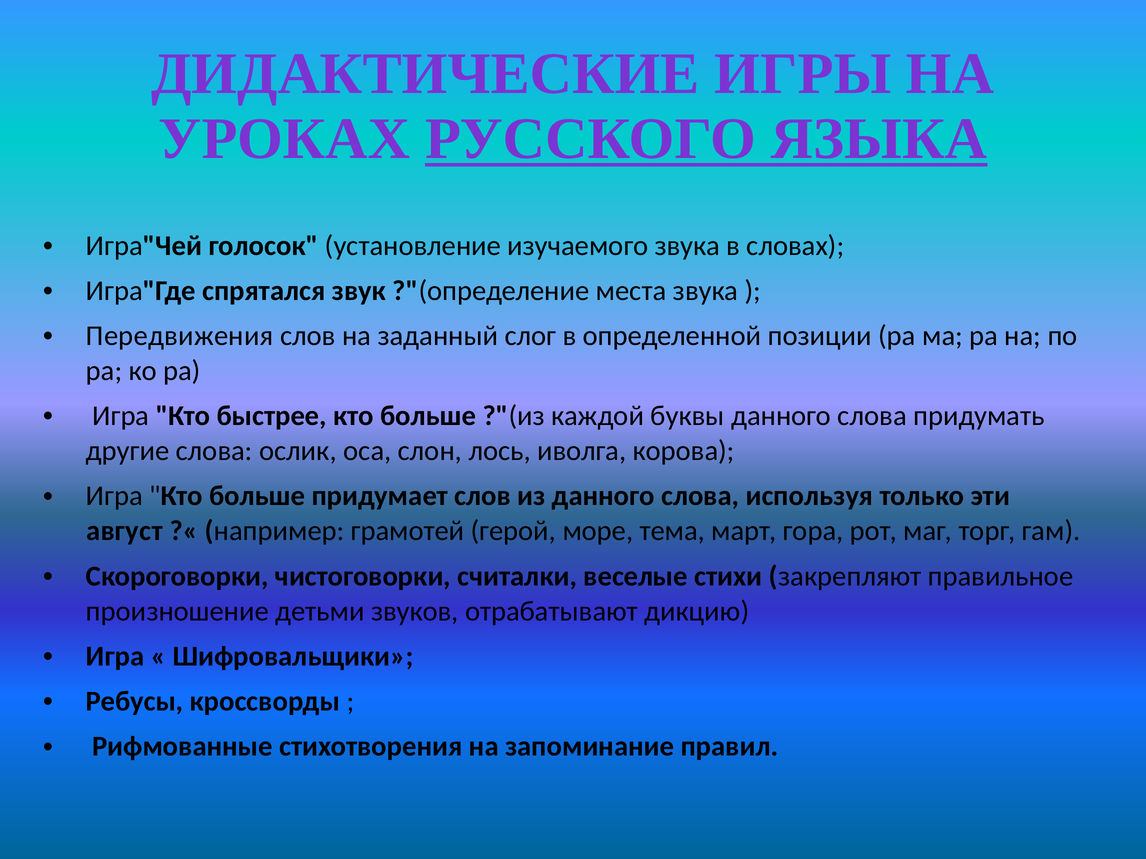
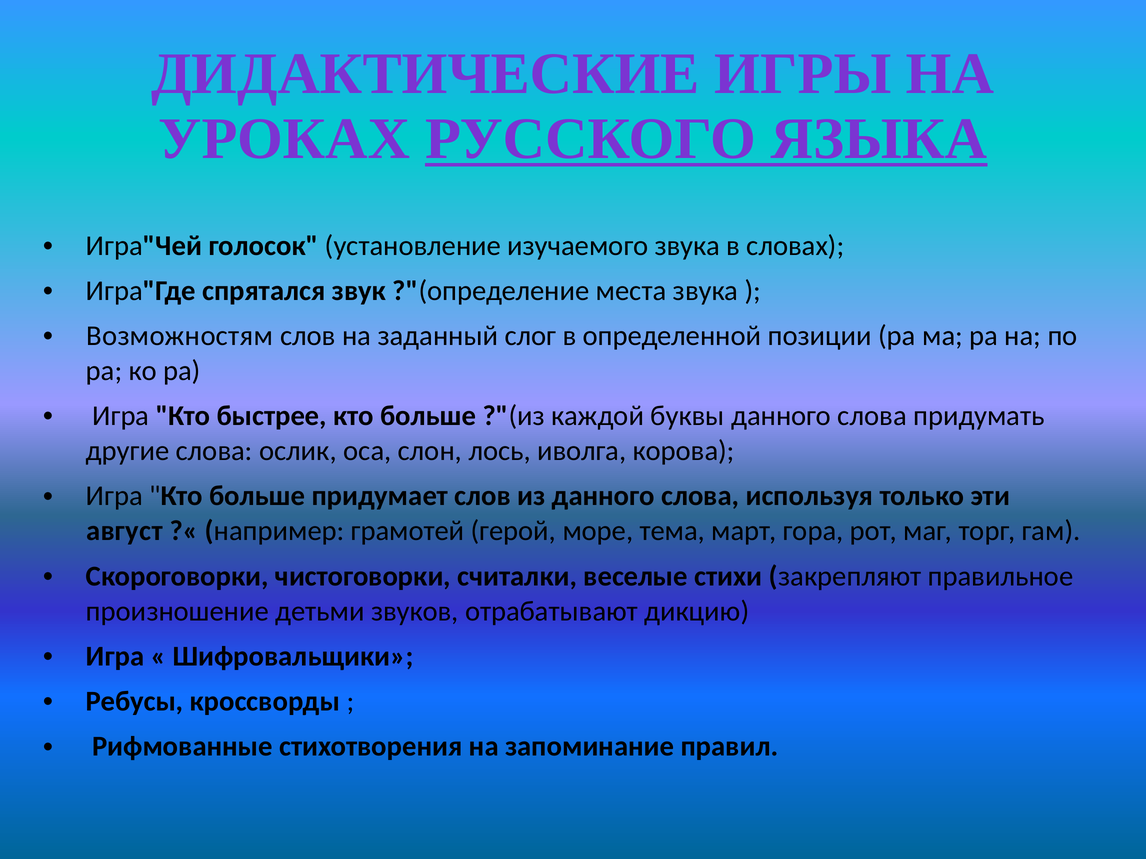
Передвижения: Передвижения -> Возможностям
